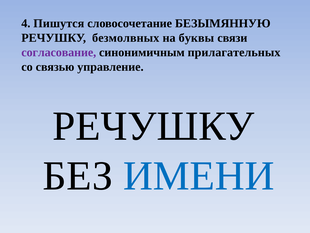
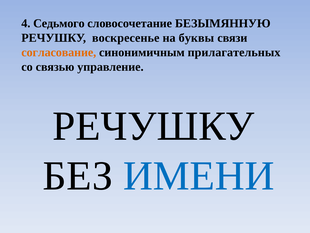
Пишутся: Пишутся -> Седьмого
безмолвных: безмолвных -> воскресенье
согласование colour: purple -> orange
